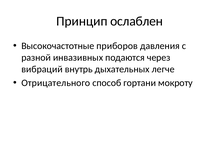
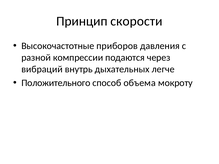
ослаблен: ослаблен -> скорости
инвазивных: инвазивных -> компрессии
Отрицательного: Отрицательного -> Положительного
гортани: гортани -> объема
